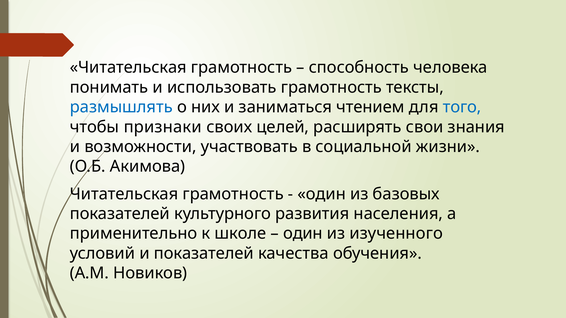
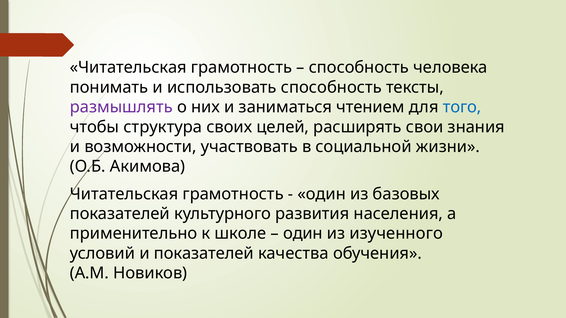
использовать грамотность: грамотность -> способность
размышлять colour: blue -> purple
признаки: признаки -> структура
